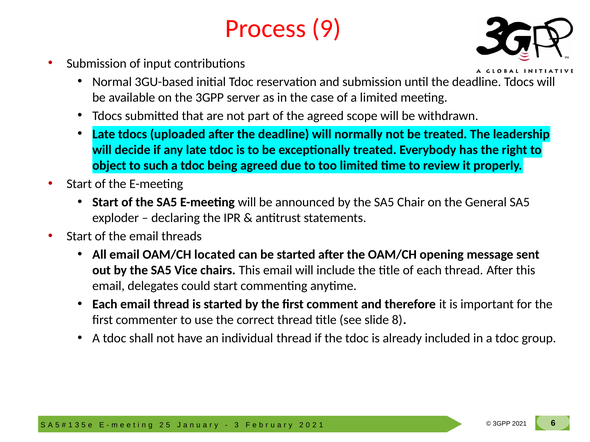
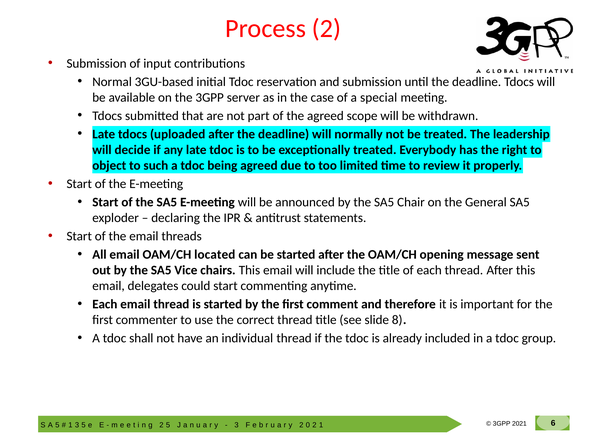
Process 9: 9 -> 2
a limited: limited -> special
